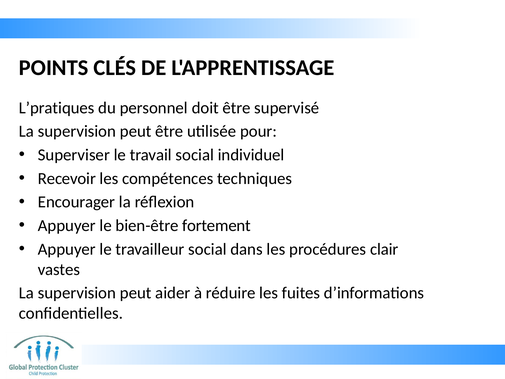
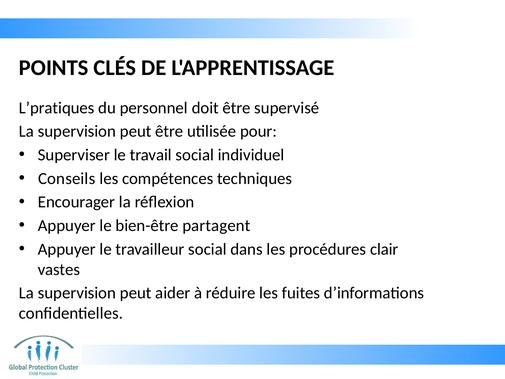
Recevoir: Recevoir -> Conseils
fortement: fortement -> partagent
